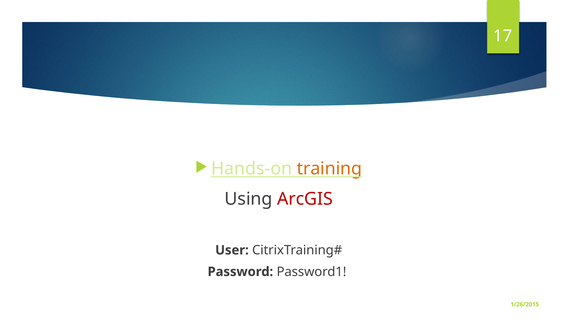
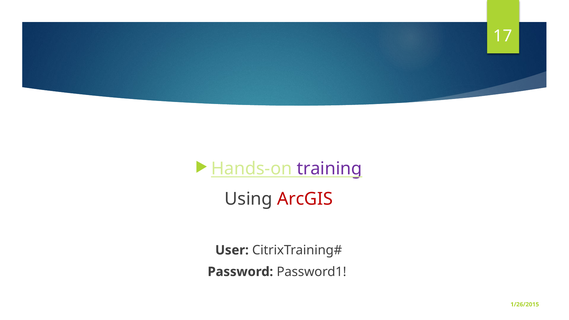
training colour: orange -> purple
